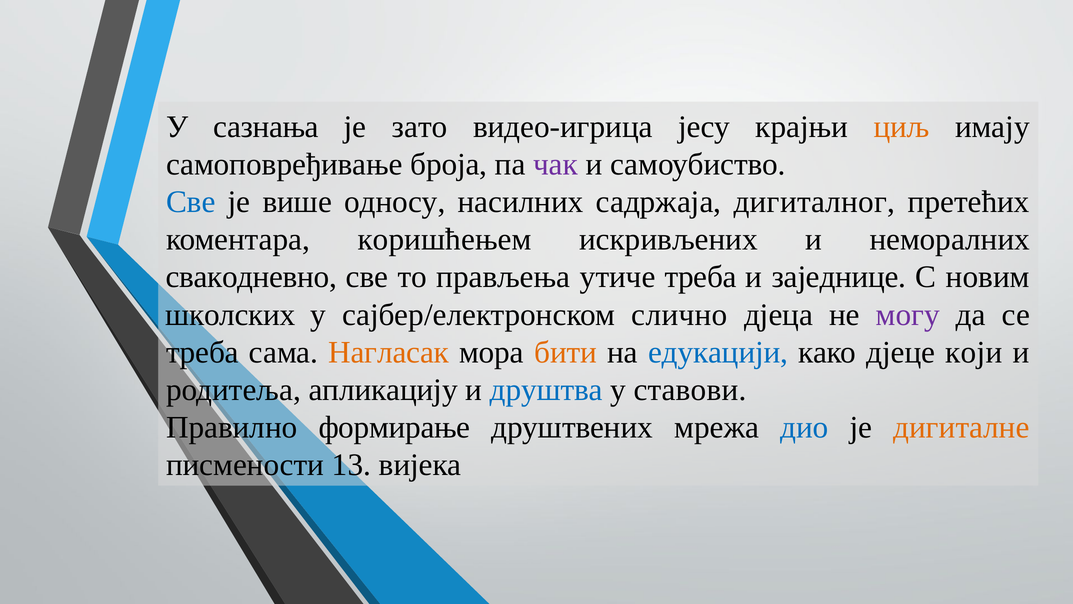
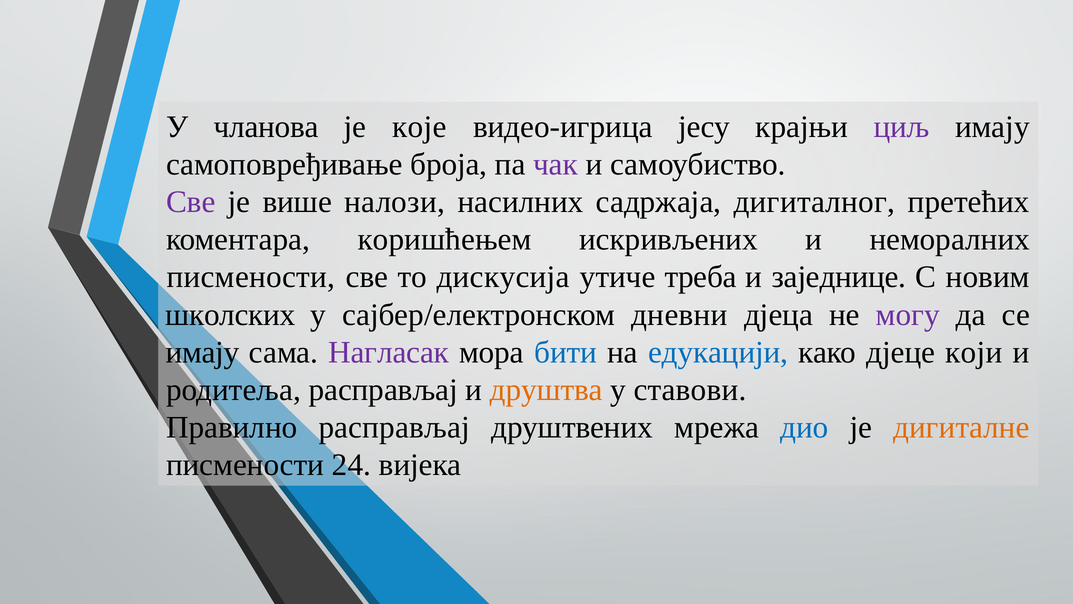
сазнања: сазнања -> чланова
зато: зато -> које
циљ colour: orange -> purple
Све at (191, 202) colour: blue -> purple
односу: односу -> налози
свакодневно at (251, 277): свакодневно -> писмености
прављења: прављења -> дискусија
слично: слично -> дневни
треба at (202, 352): треба -> имају
Нагласак colour: orange -> purple
бити colour: orange -> blue
родитеља апликацију: апликацију -> расправљај
друштва colour: blue -> orange
Правилно формирање: формирање -> расправљај
13: 13 -> 24
